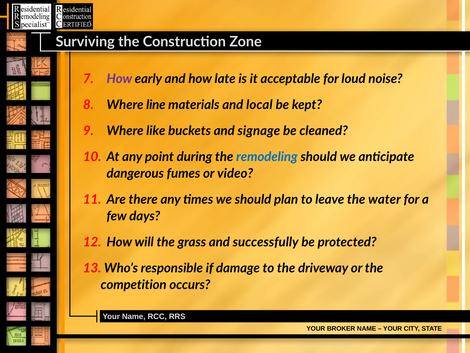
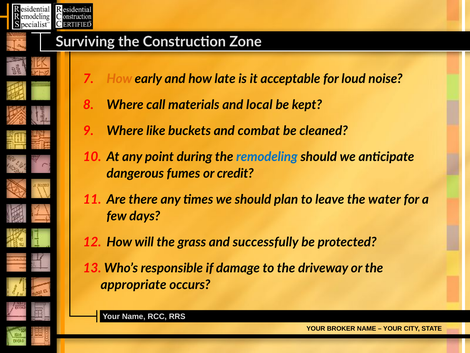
How at (119, 79) colour: purple -> orange
line: line -> call
signage: signage -> combat
video: video -> credit
competition: competition -> appropriate
